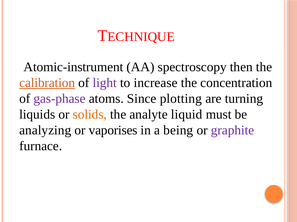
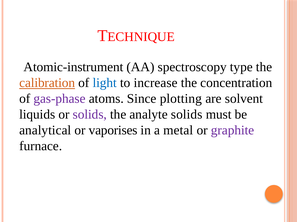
then: then -> type
light colour: purple -> blue
turning: turning -> solvent
solids at (90, 115) colour: orange -> purple
analyte liquid: liquid -> solids
analyzing: analyzing -> analytical
being: being -> metal
